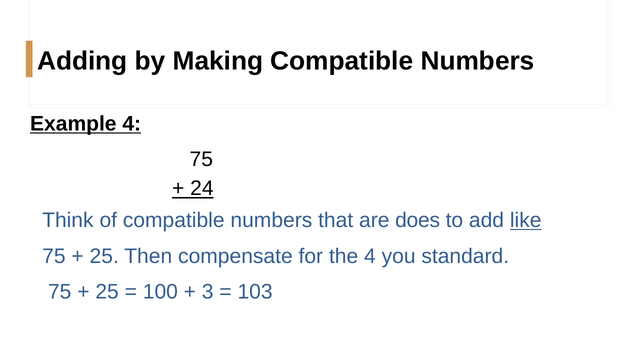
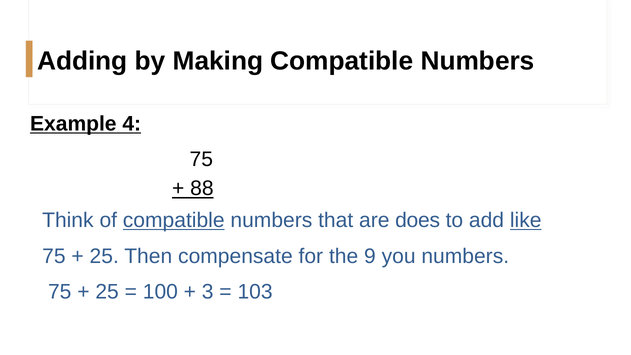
24: 24 -> 88
compatible at (174, 220) underline: none -> present
the 4: 4 -> 9
you standard: standard -> numbers
